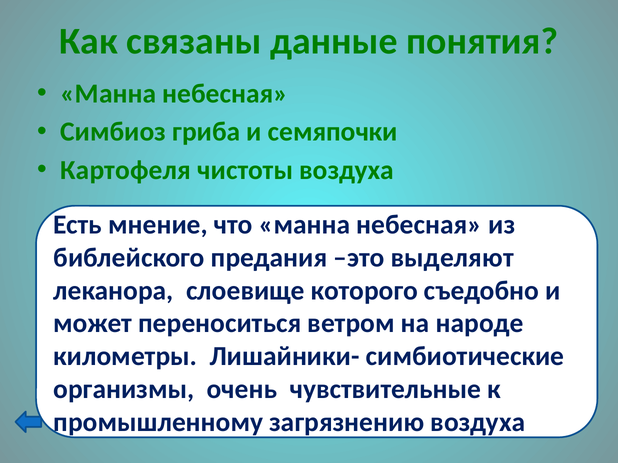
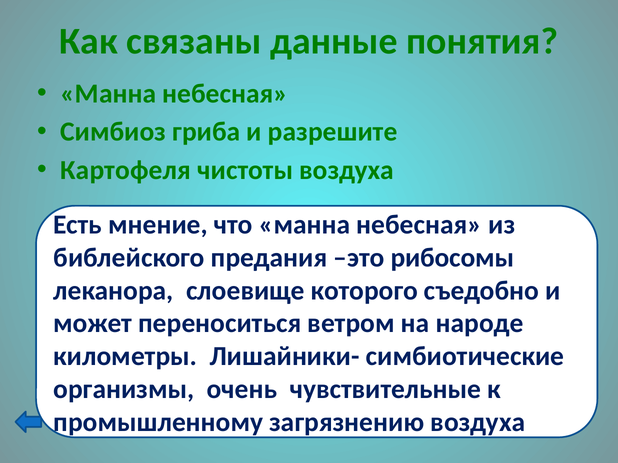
семяпочки: семяпочки -> разрешите
выделяют: выделяют -> рибосомы
